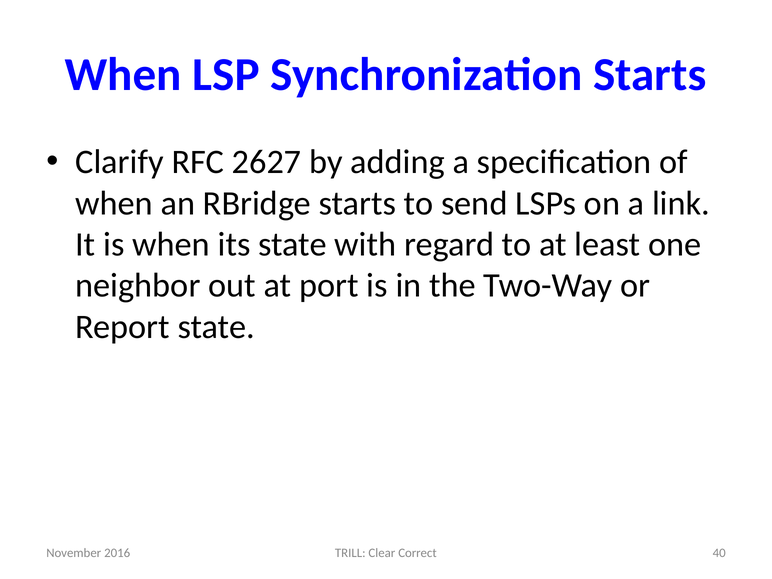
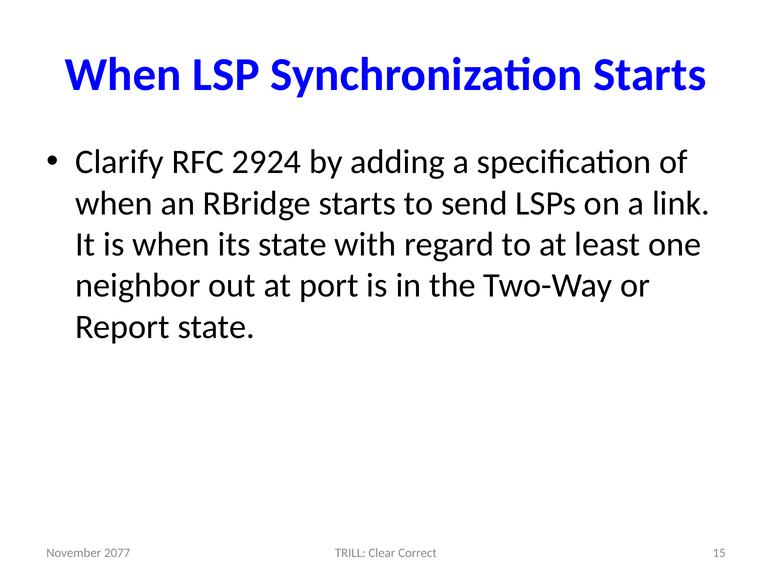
2627: 2627 -> 2924
40: 40 -> 15
2016: 2016 -> 2077
